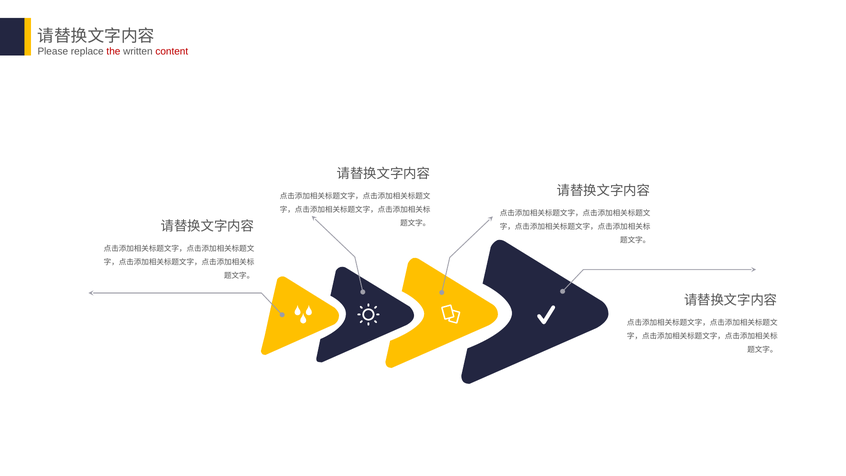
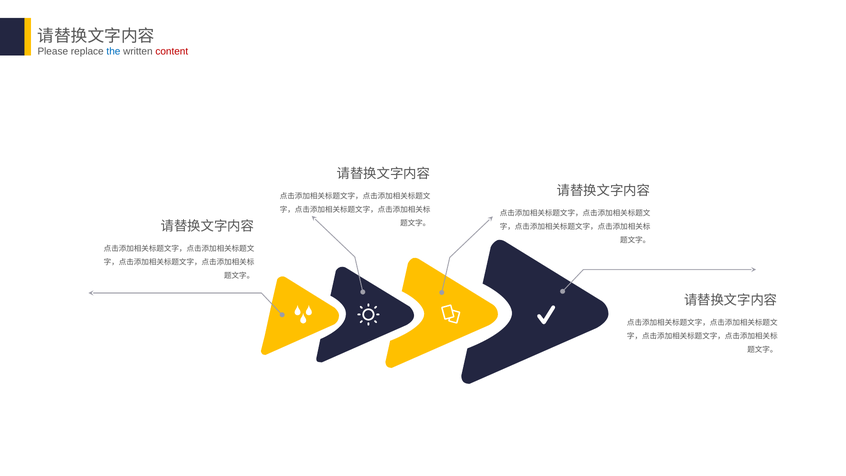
the colour: red -> blue
